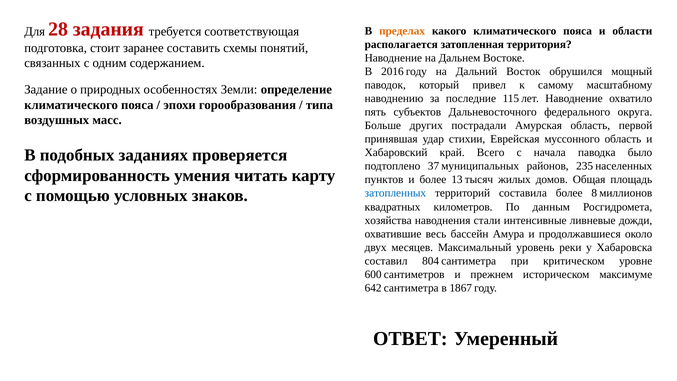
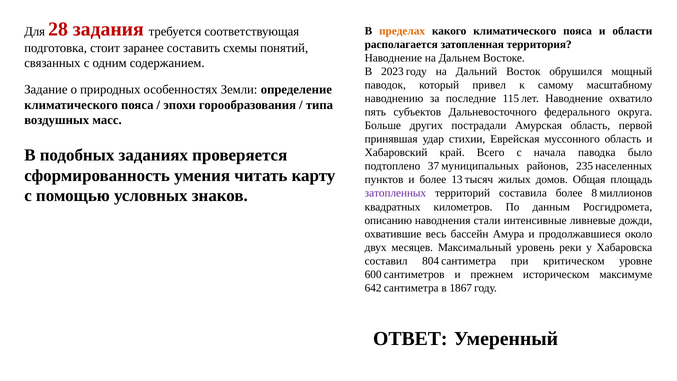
2016: 2016 -> 2023
затопленных colour: blue -> purple
хозяйства: хозяйства -> описанию
